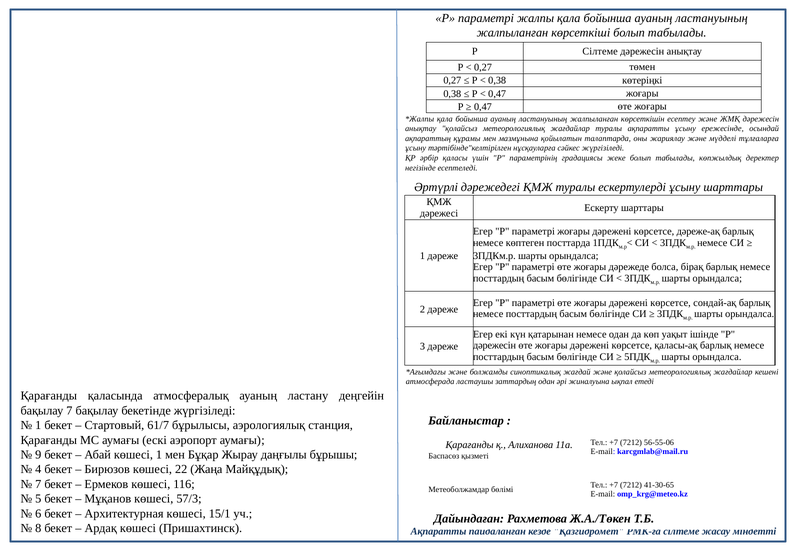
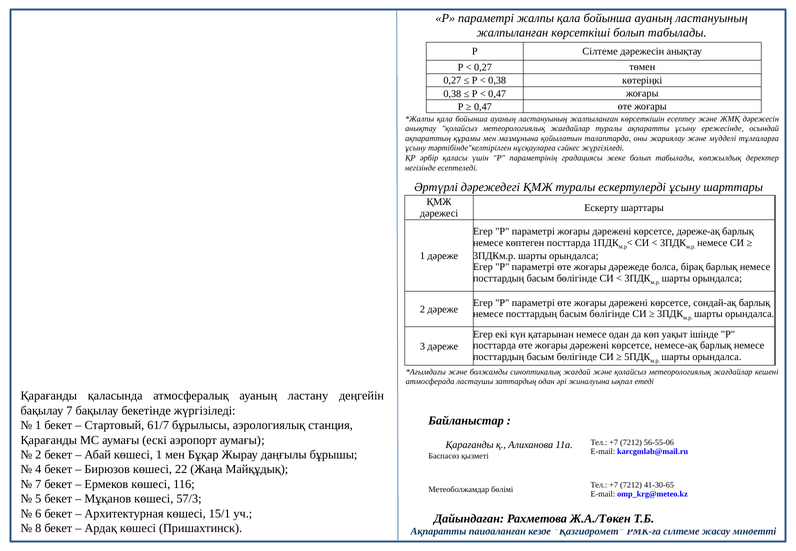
дәрежесін at (495, 345): дәрежесін -> посттарда
қаласы-ақ: қаласы-ақ -> немесе-ақ
9 at (38, 455): 9 -> 2
